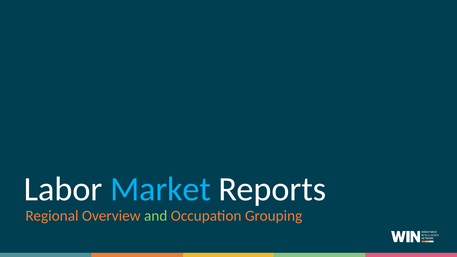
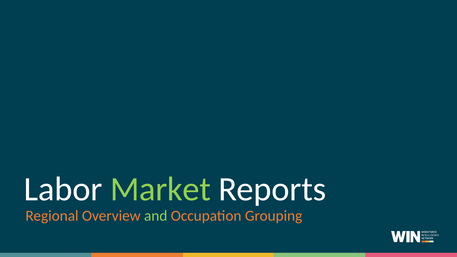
Market colour: light blue -> light green
